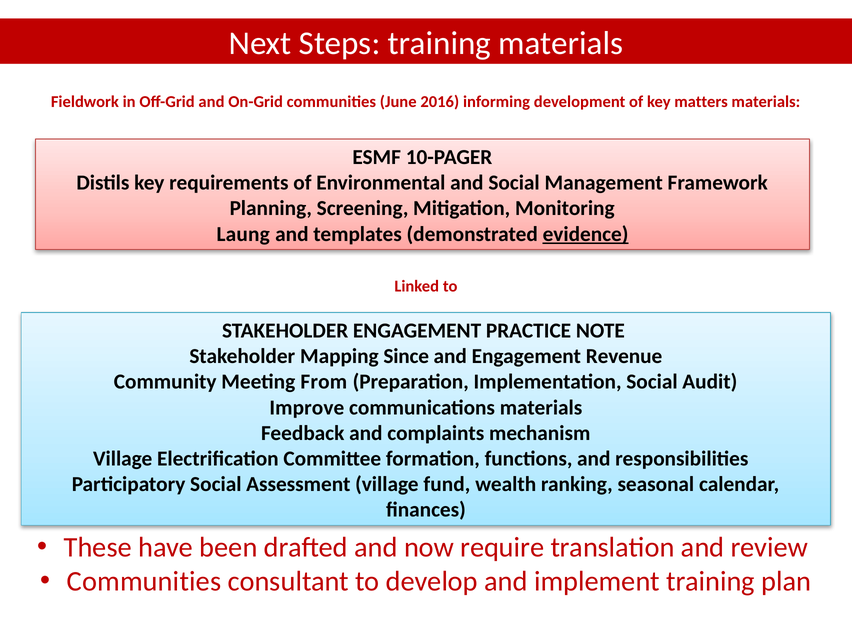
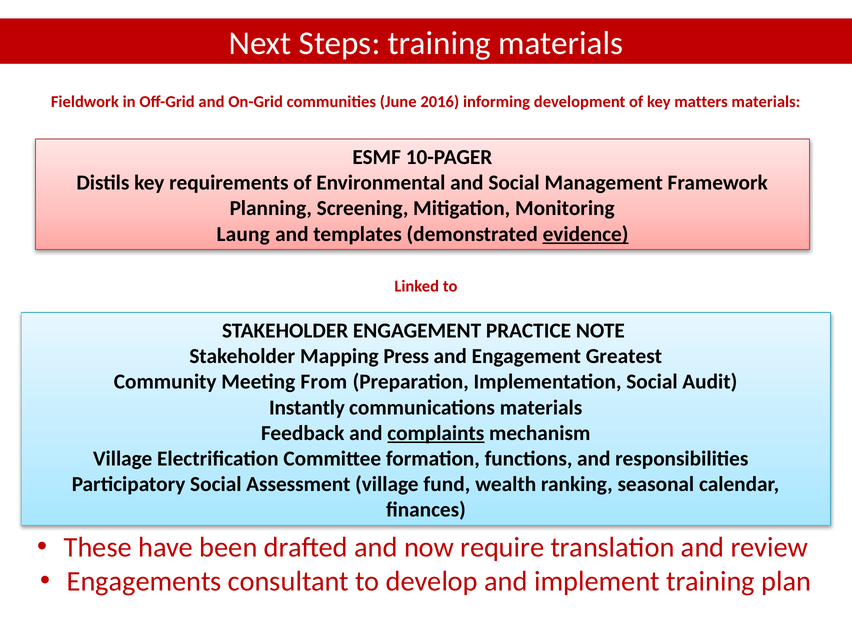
Since: Since -> Press
Revenue: Revenue -> Greatest
Improve: Improve -> Instantly
complaints underline: none -> present
Communities at (144, 581): Communities -> Engagements
